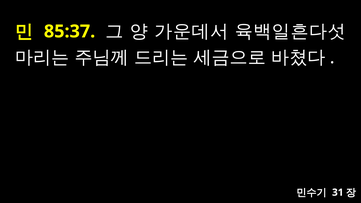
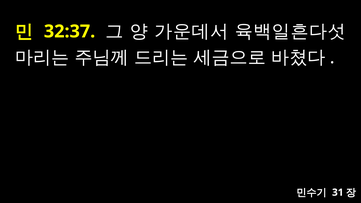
85:37: 85:37 -> 32:37
